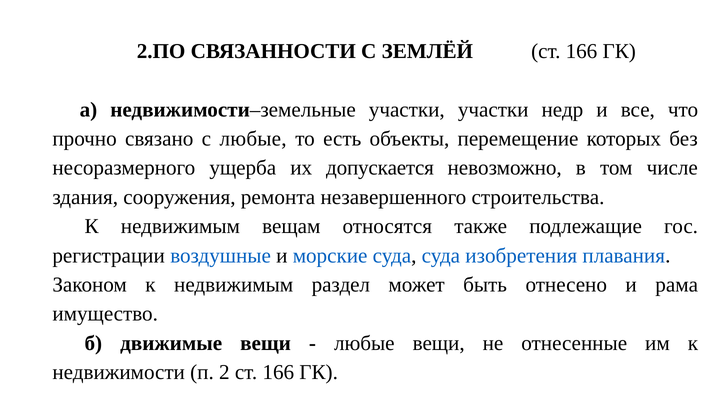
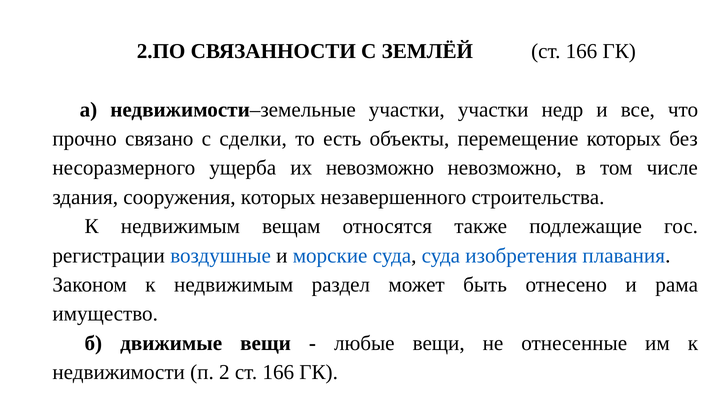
с любые: любые -> сделки
их допускается: допускается -> невозможно
сооружения ремонта: ремонта -> которых
